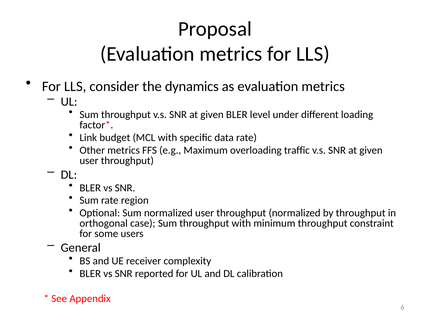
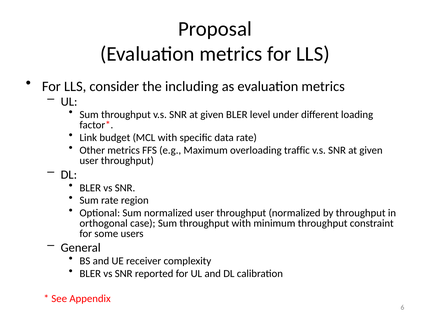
dynamics: dynamics -> including
